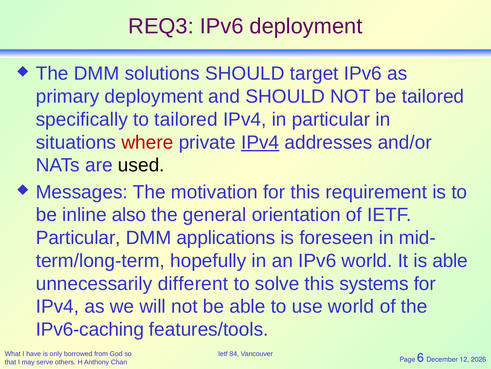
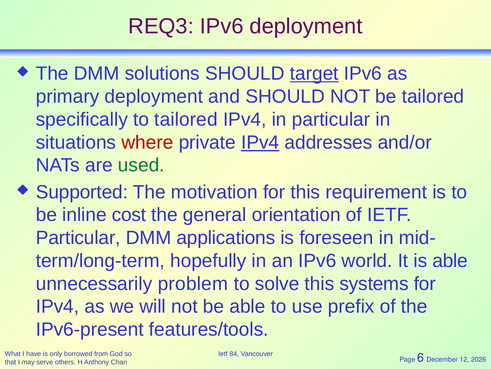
target underline: none -> present
used colour: black -> green
Messages: Messages -> Supported
also: also -> cost
different: different -> problem
use world: world -> prefix
IPv6-caching: IPv6-caching -> IPv6-present
